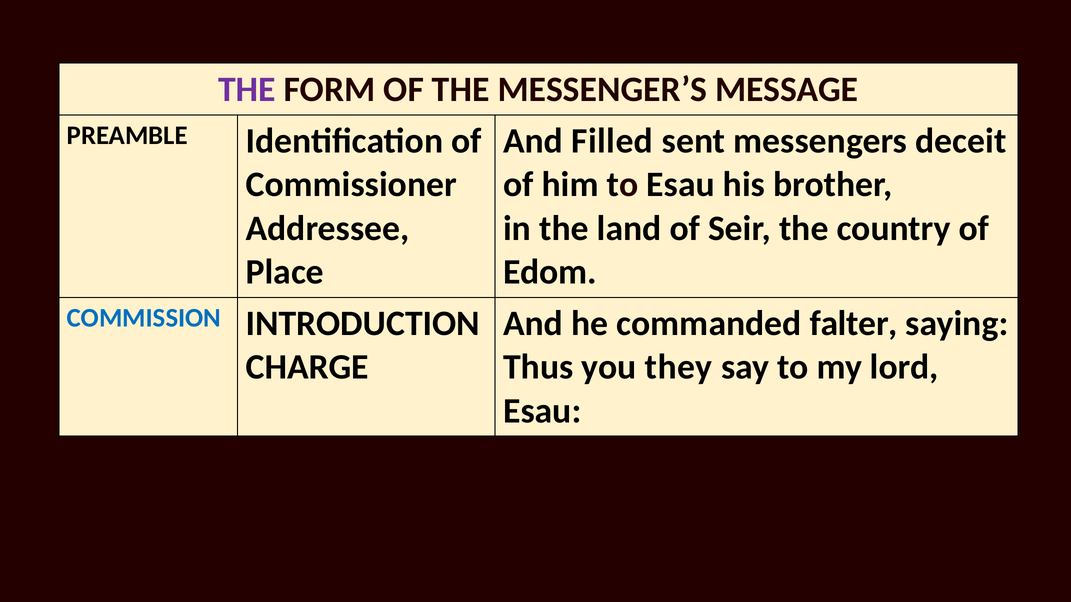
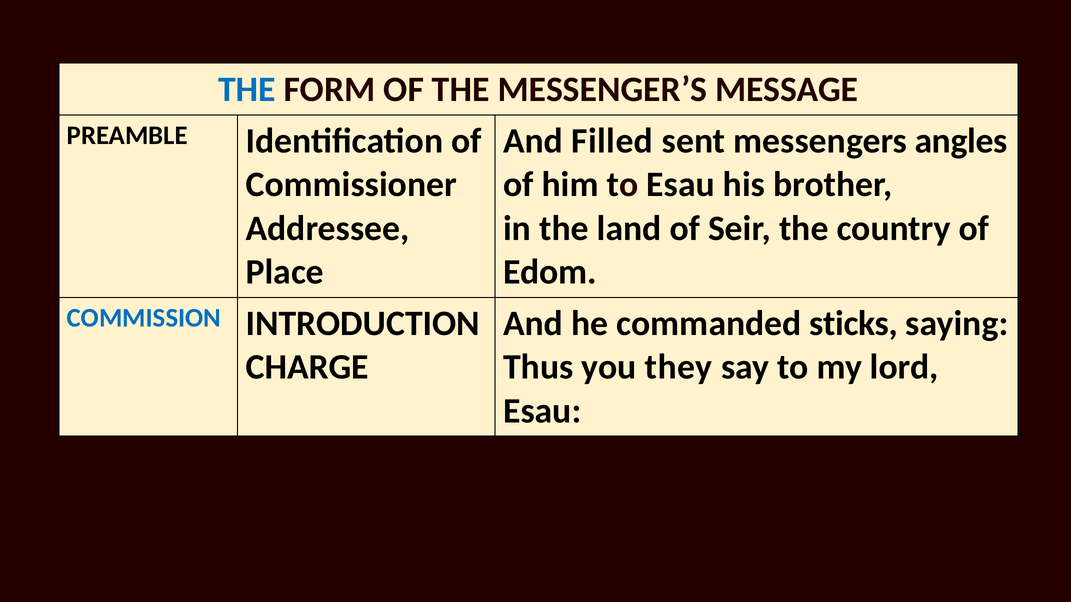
THE at (247, 89) colour: purple -> blue
deceit: deceit -> angles
falter: falter -> sticks
